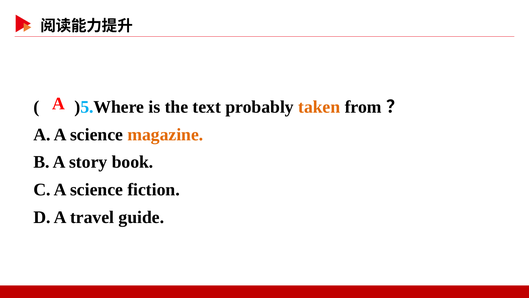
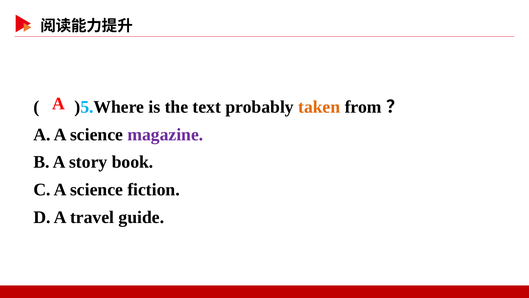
magazine colour: orange -> purple
